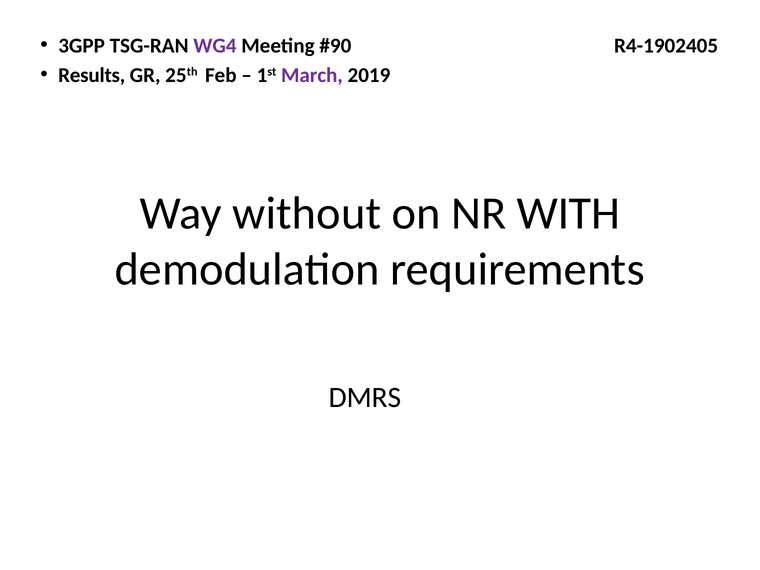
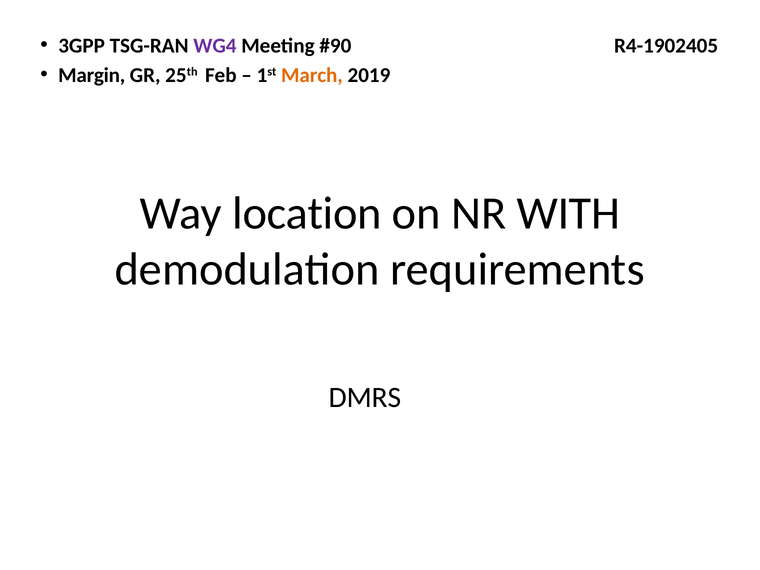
Results: Results -> Margin
March colour: purple -> orange
without: without -> location
